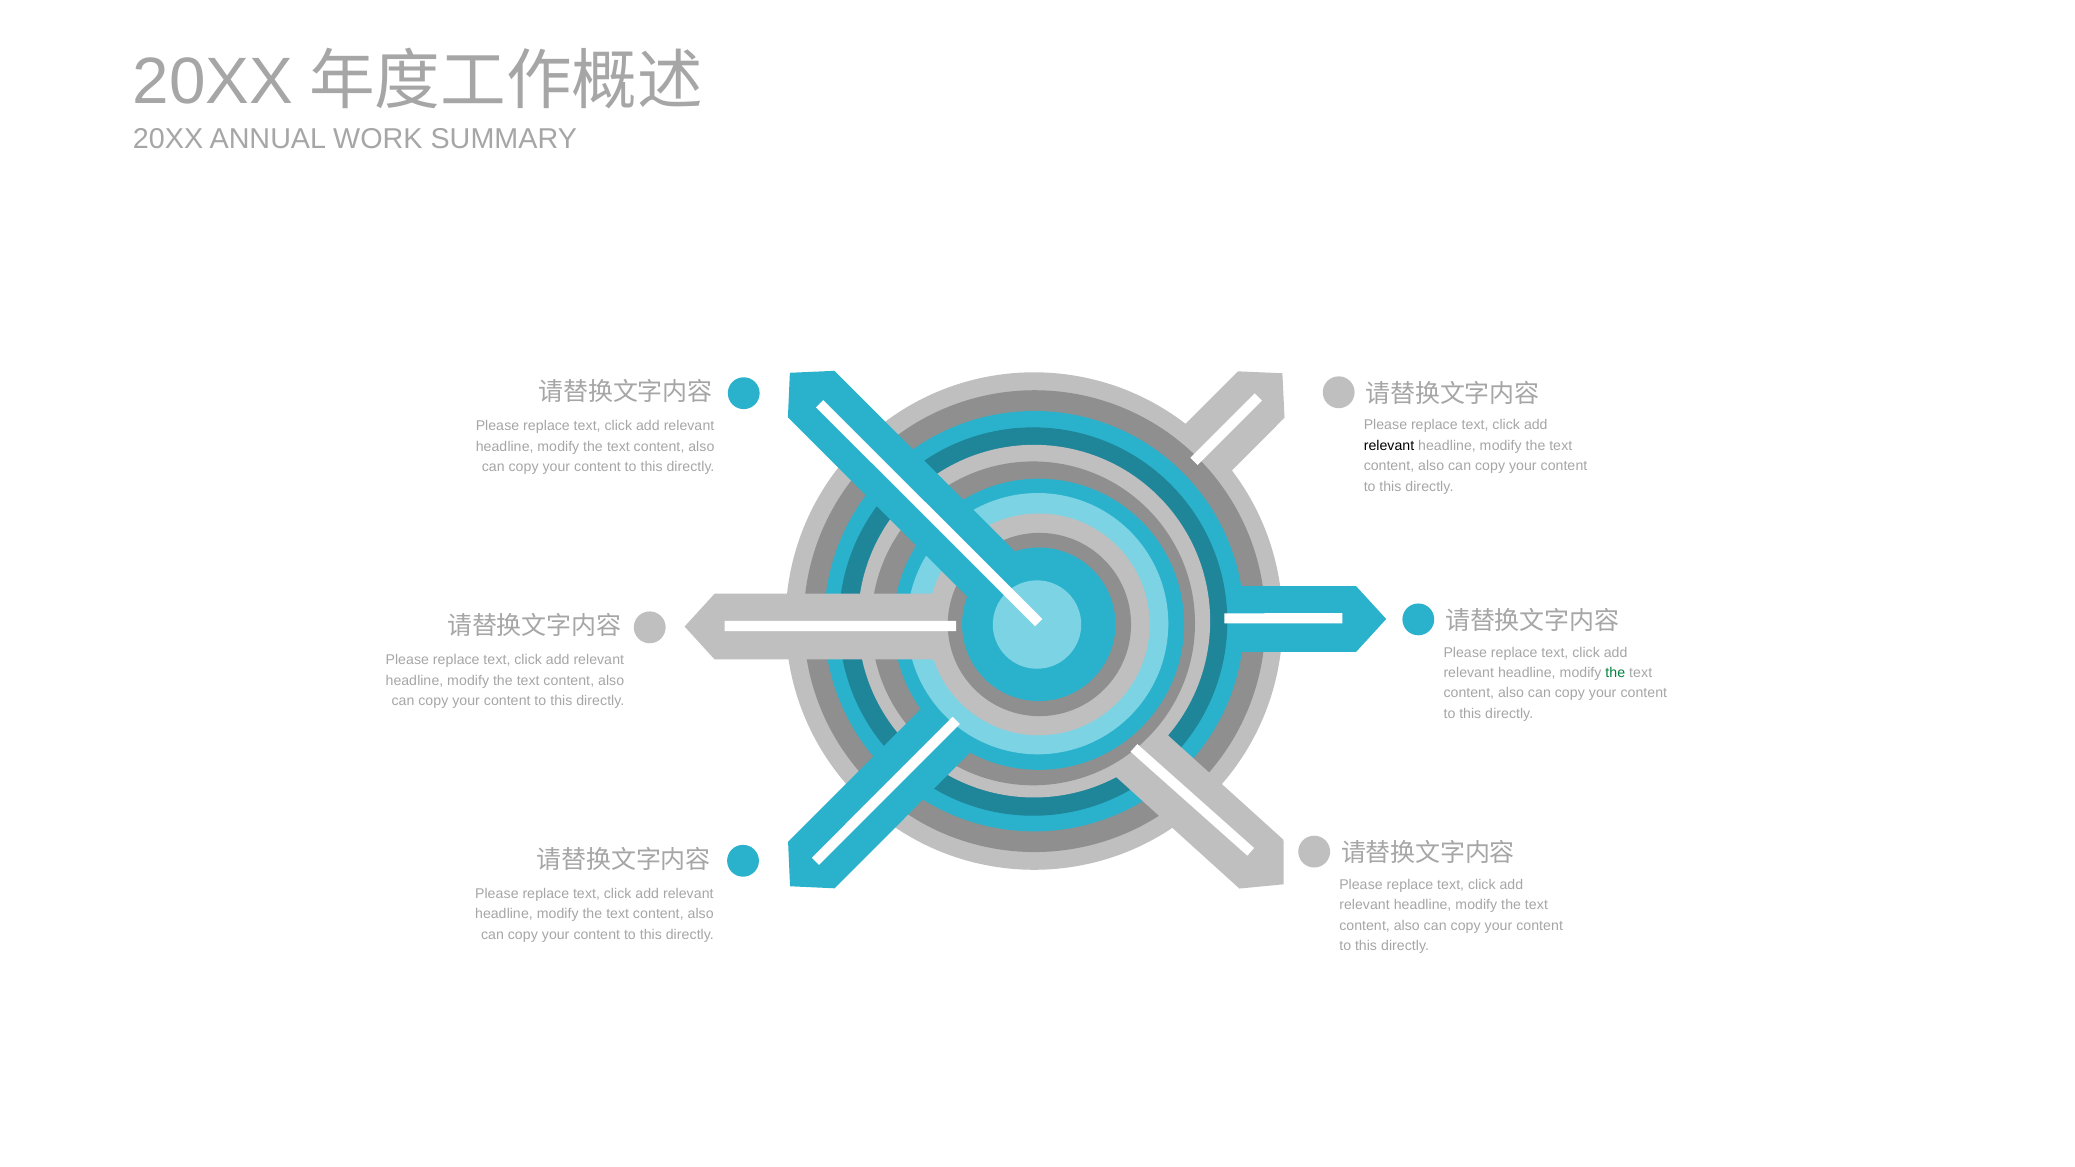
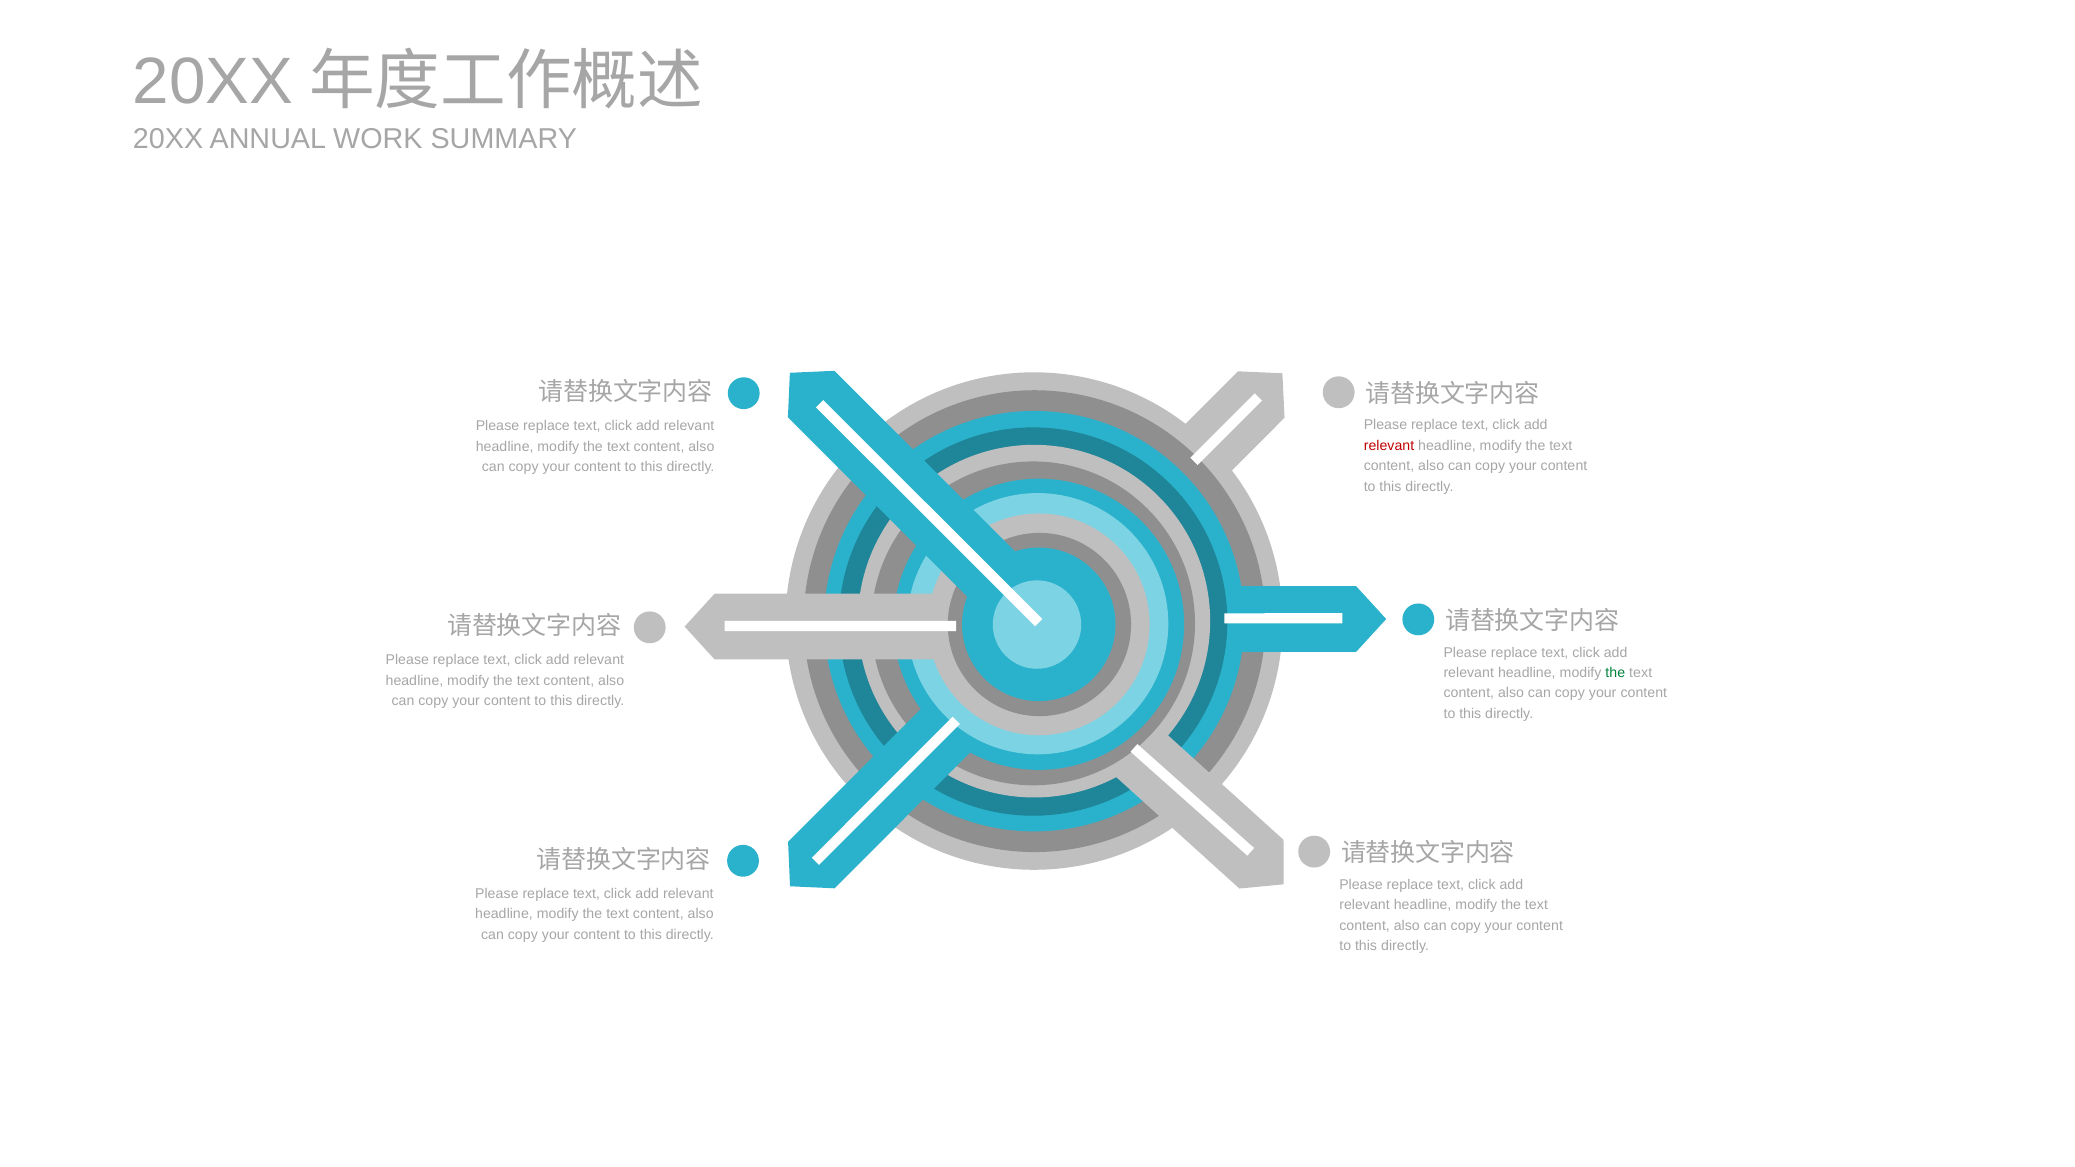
relevant at (1389, 446) colour: black -> red
